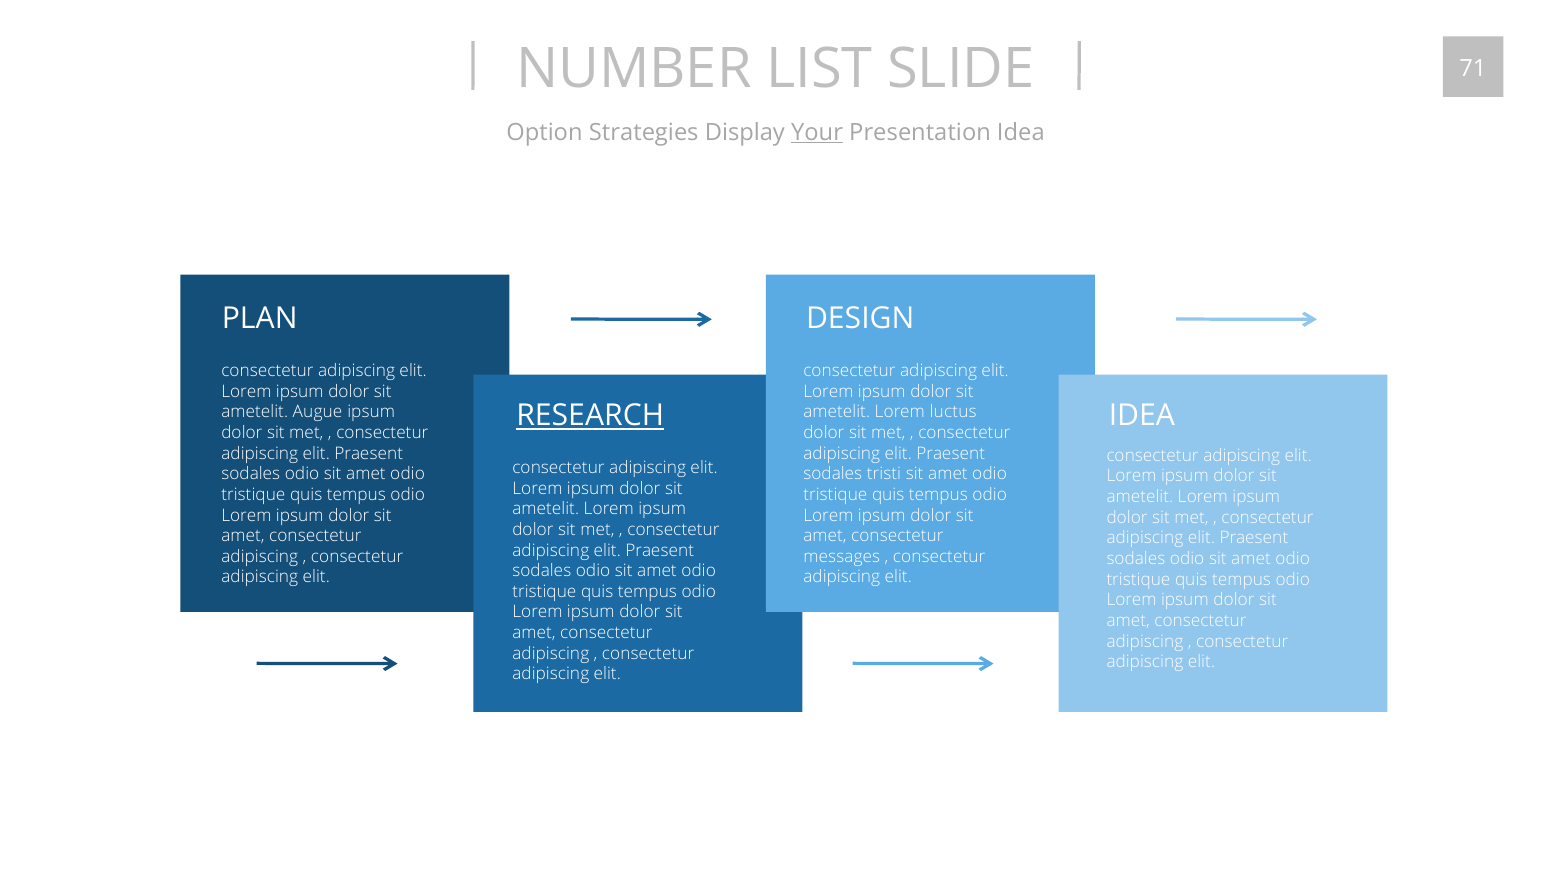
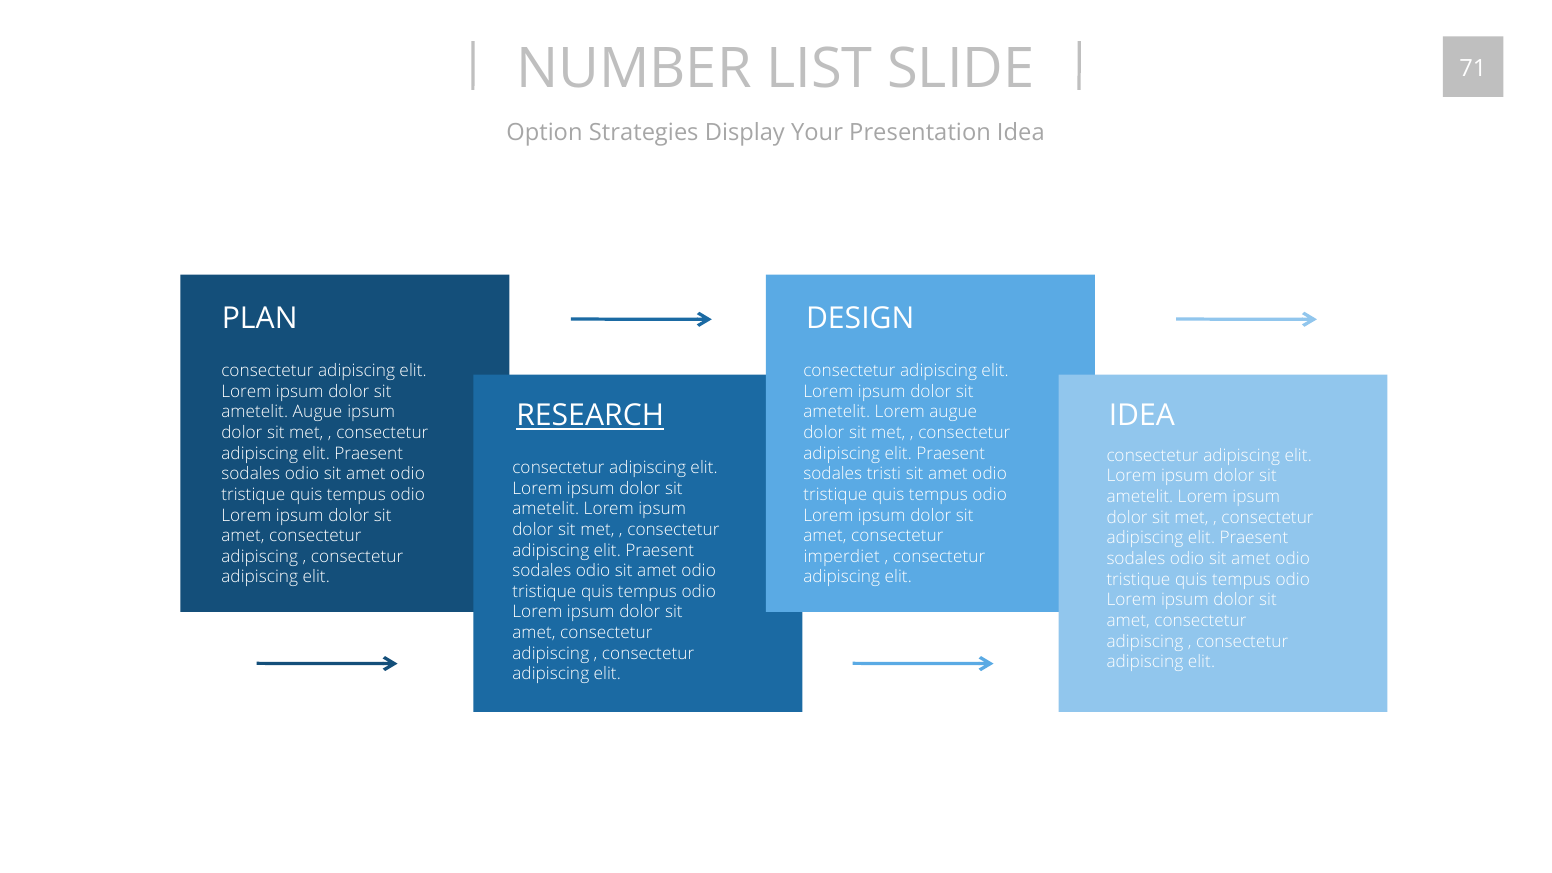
Your underline: present -> none
Lorem luctus: luctus -> augue
messages: messages -> imperdiet
